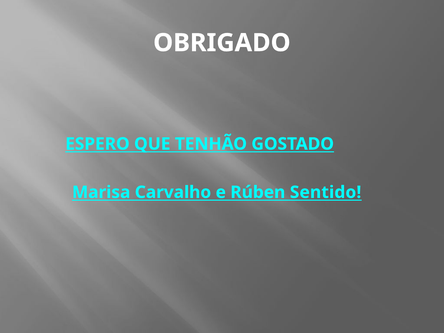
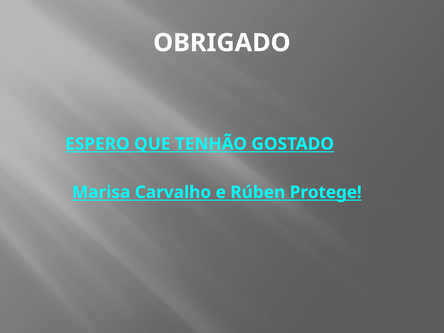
Sentido: Sentido -> Protege
